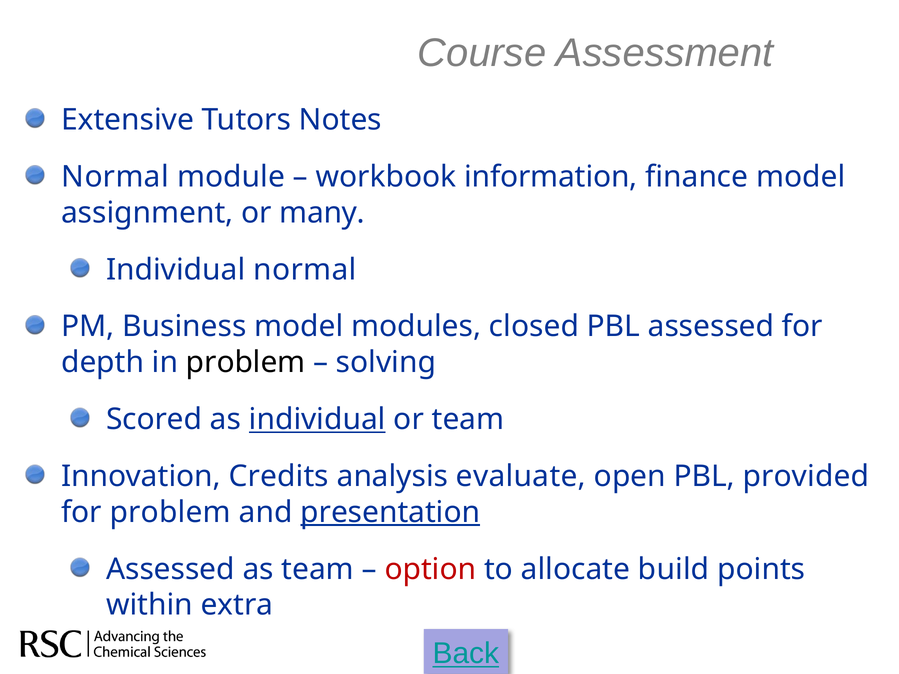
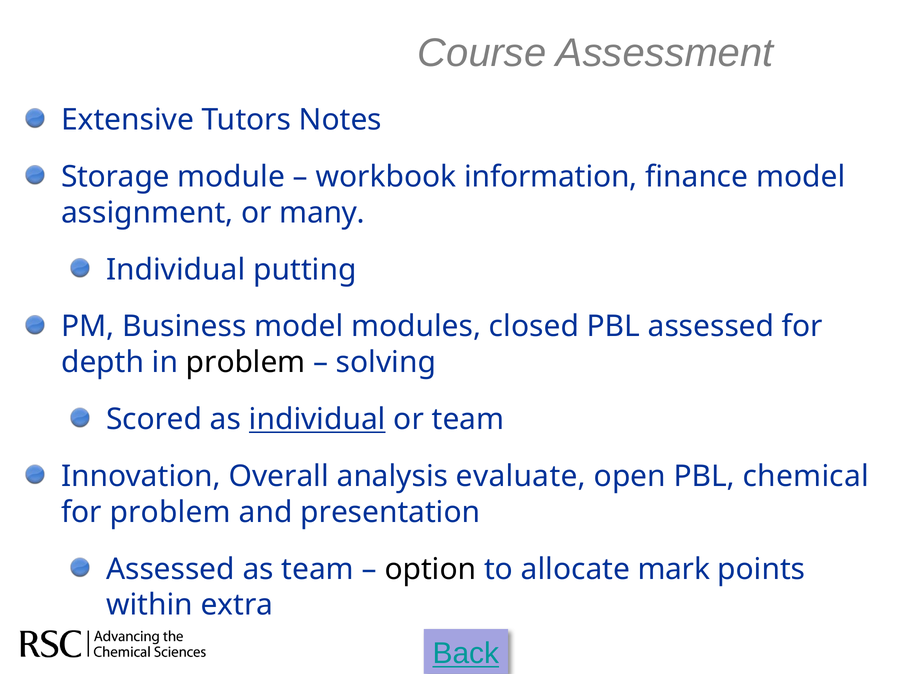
Normal at (115, 177): Normal -> Storage
Individual normal: normal -> putting
Credits: Credits -> Overall
provided: provided -> chemical
presentation underline: present -> none
option colour: red -> black
build: build -> mark
